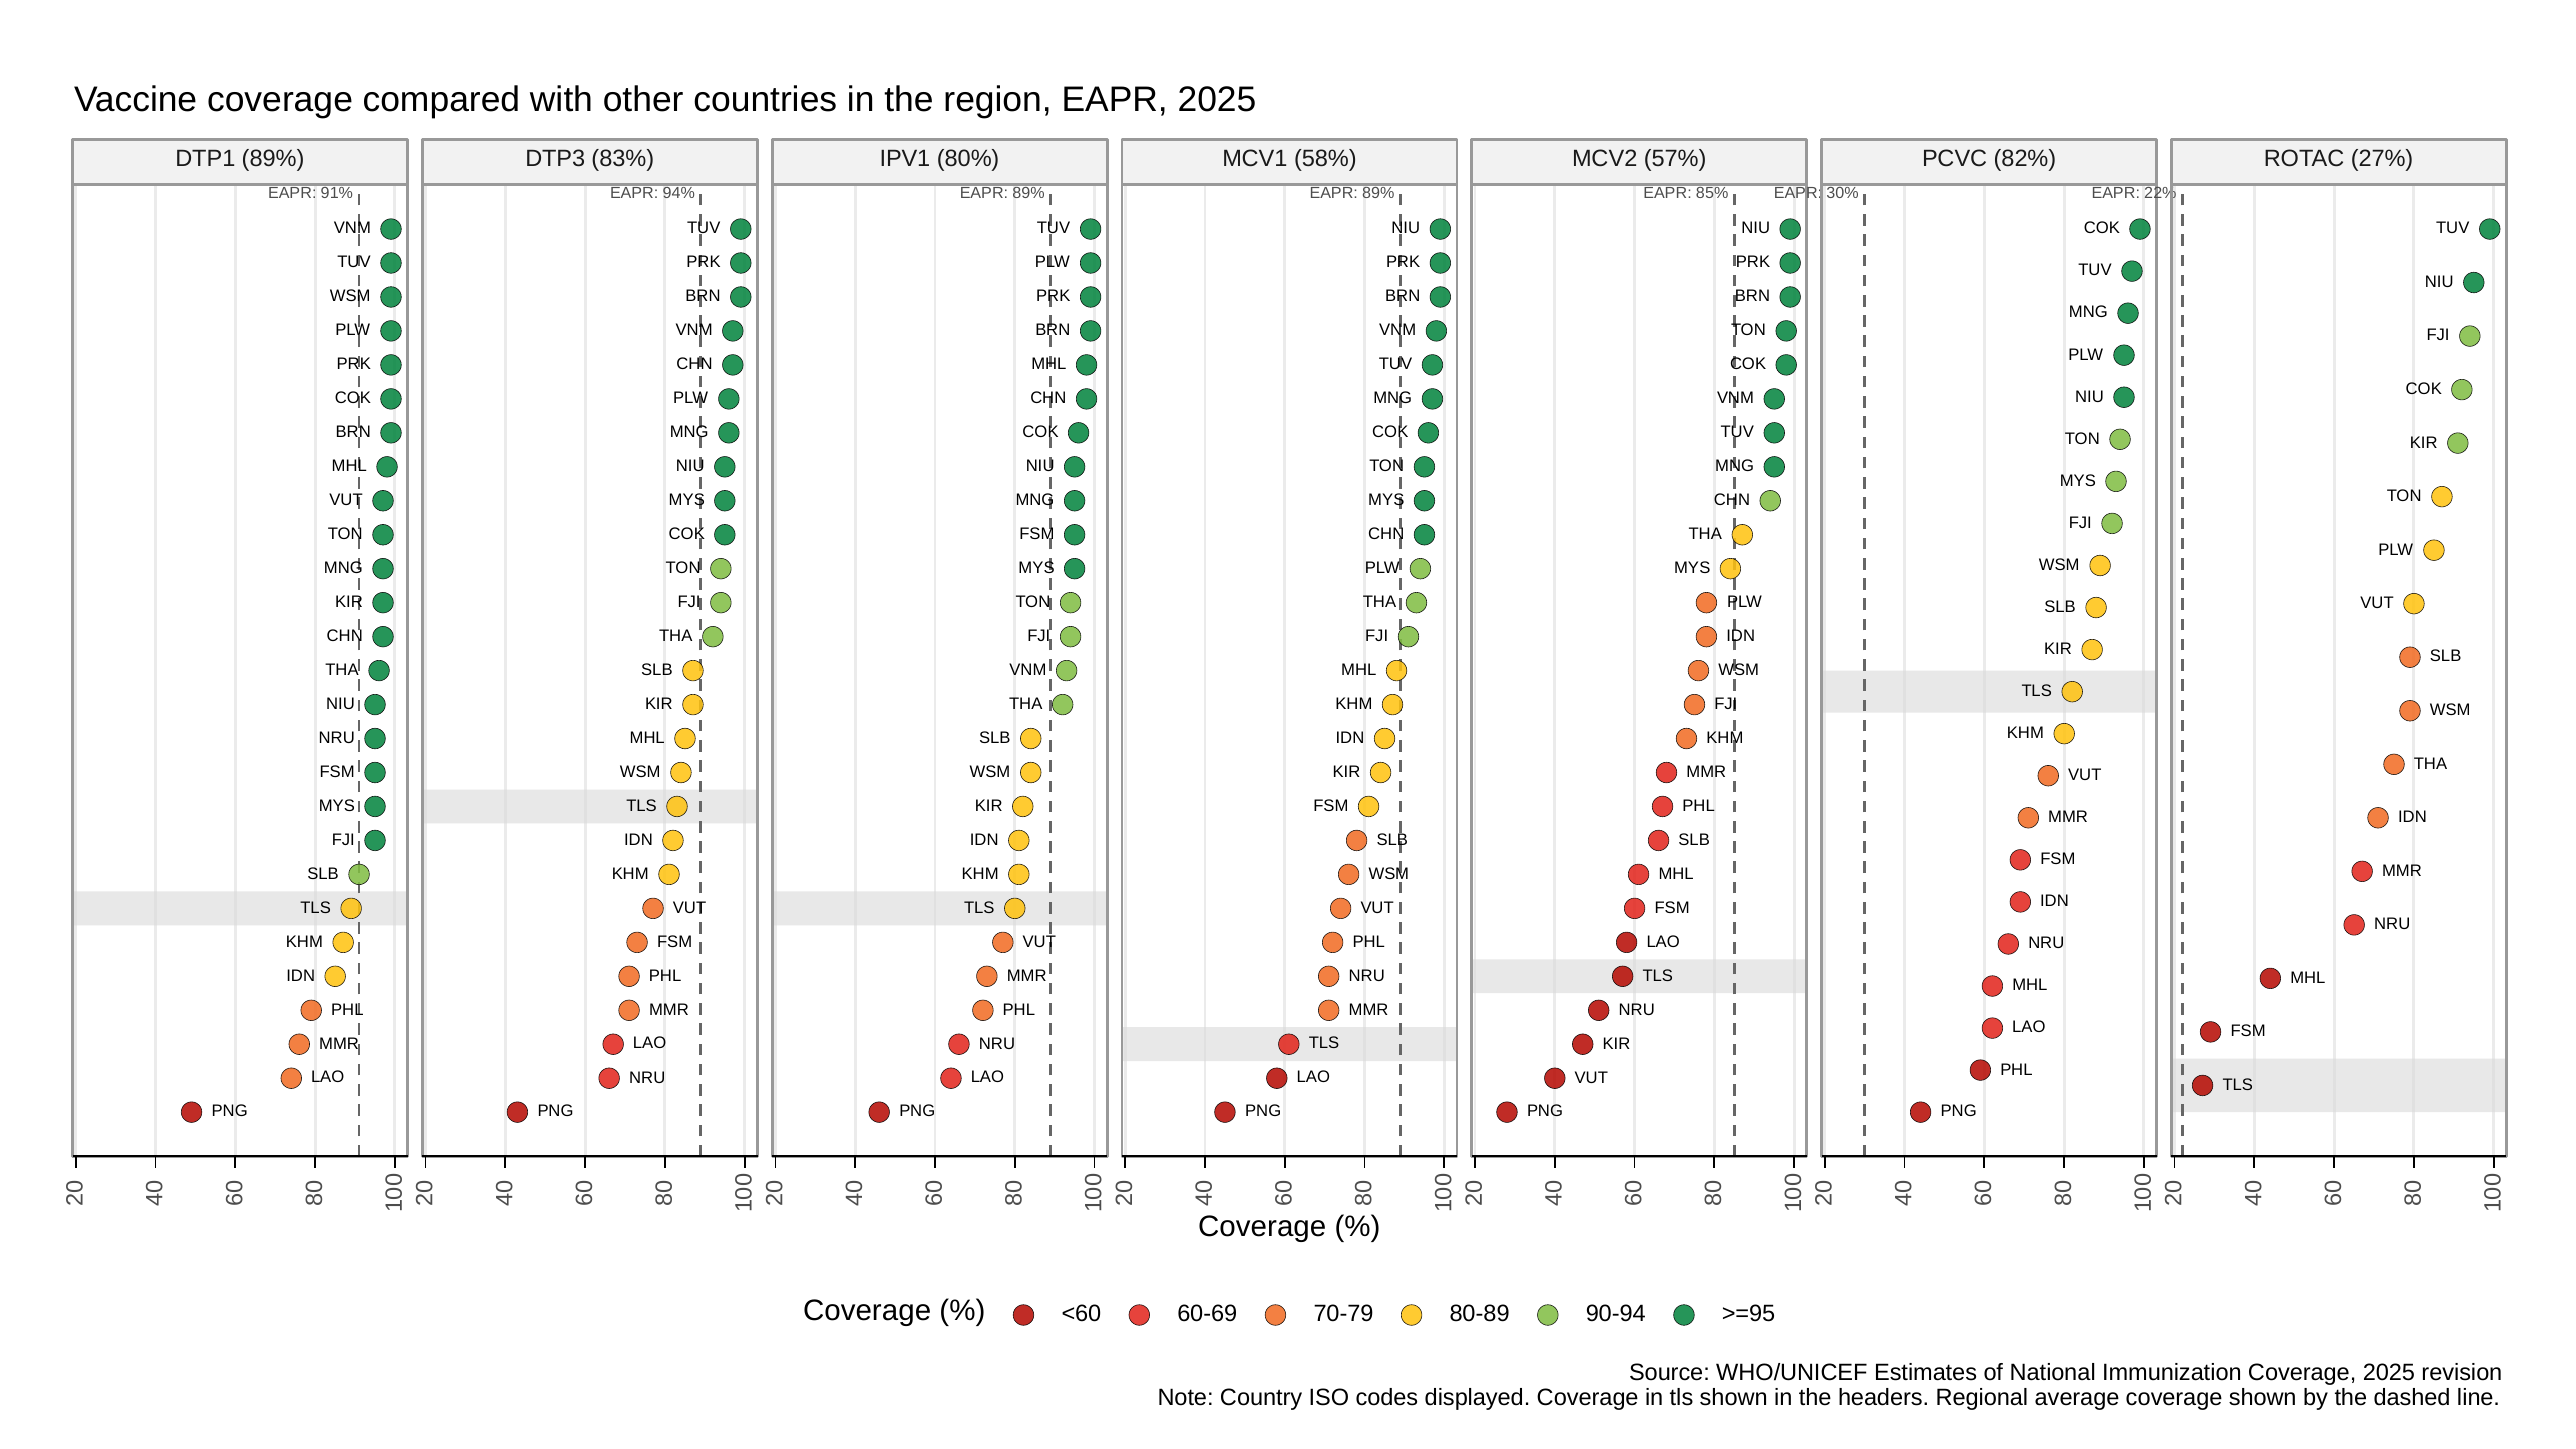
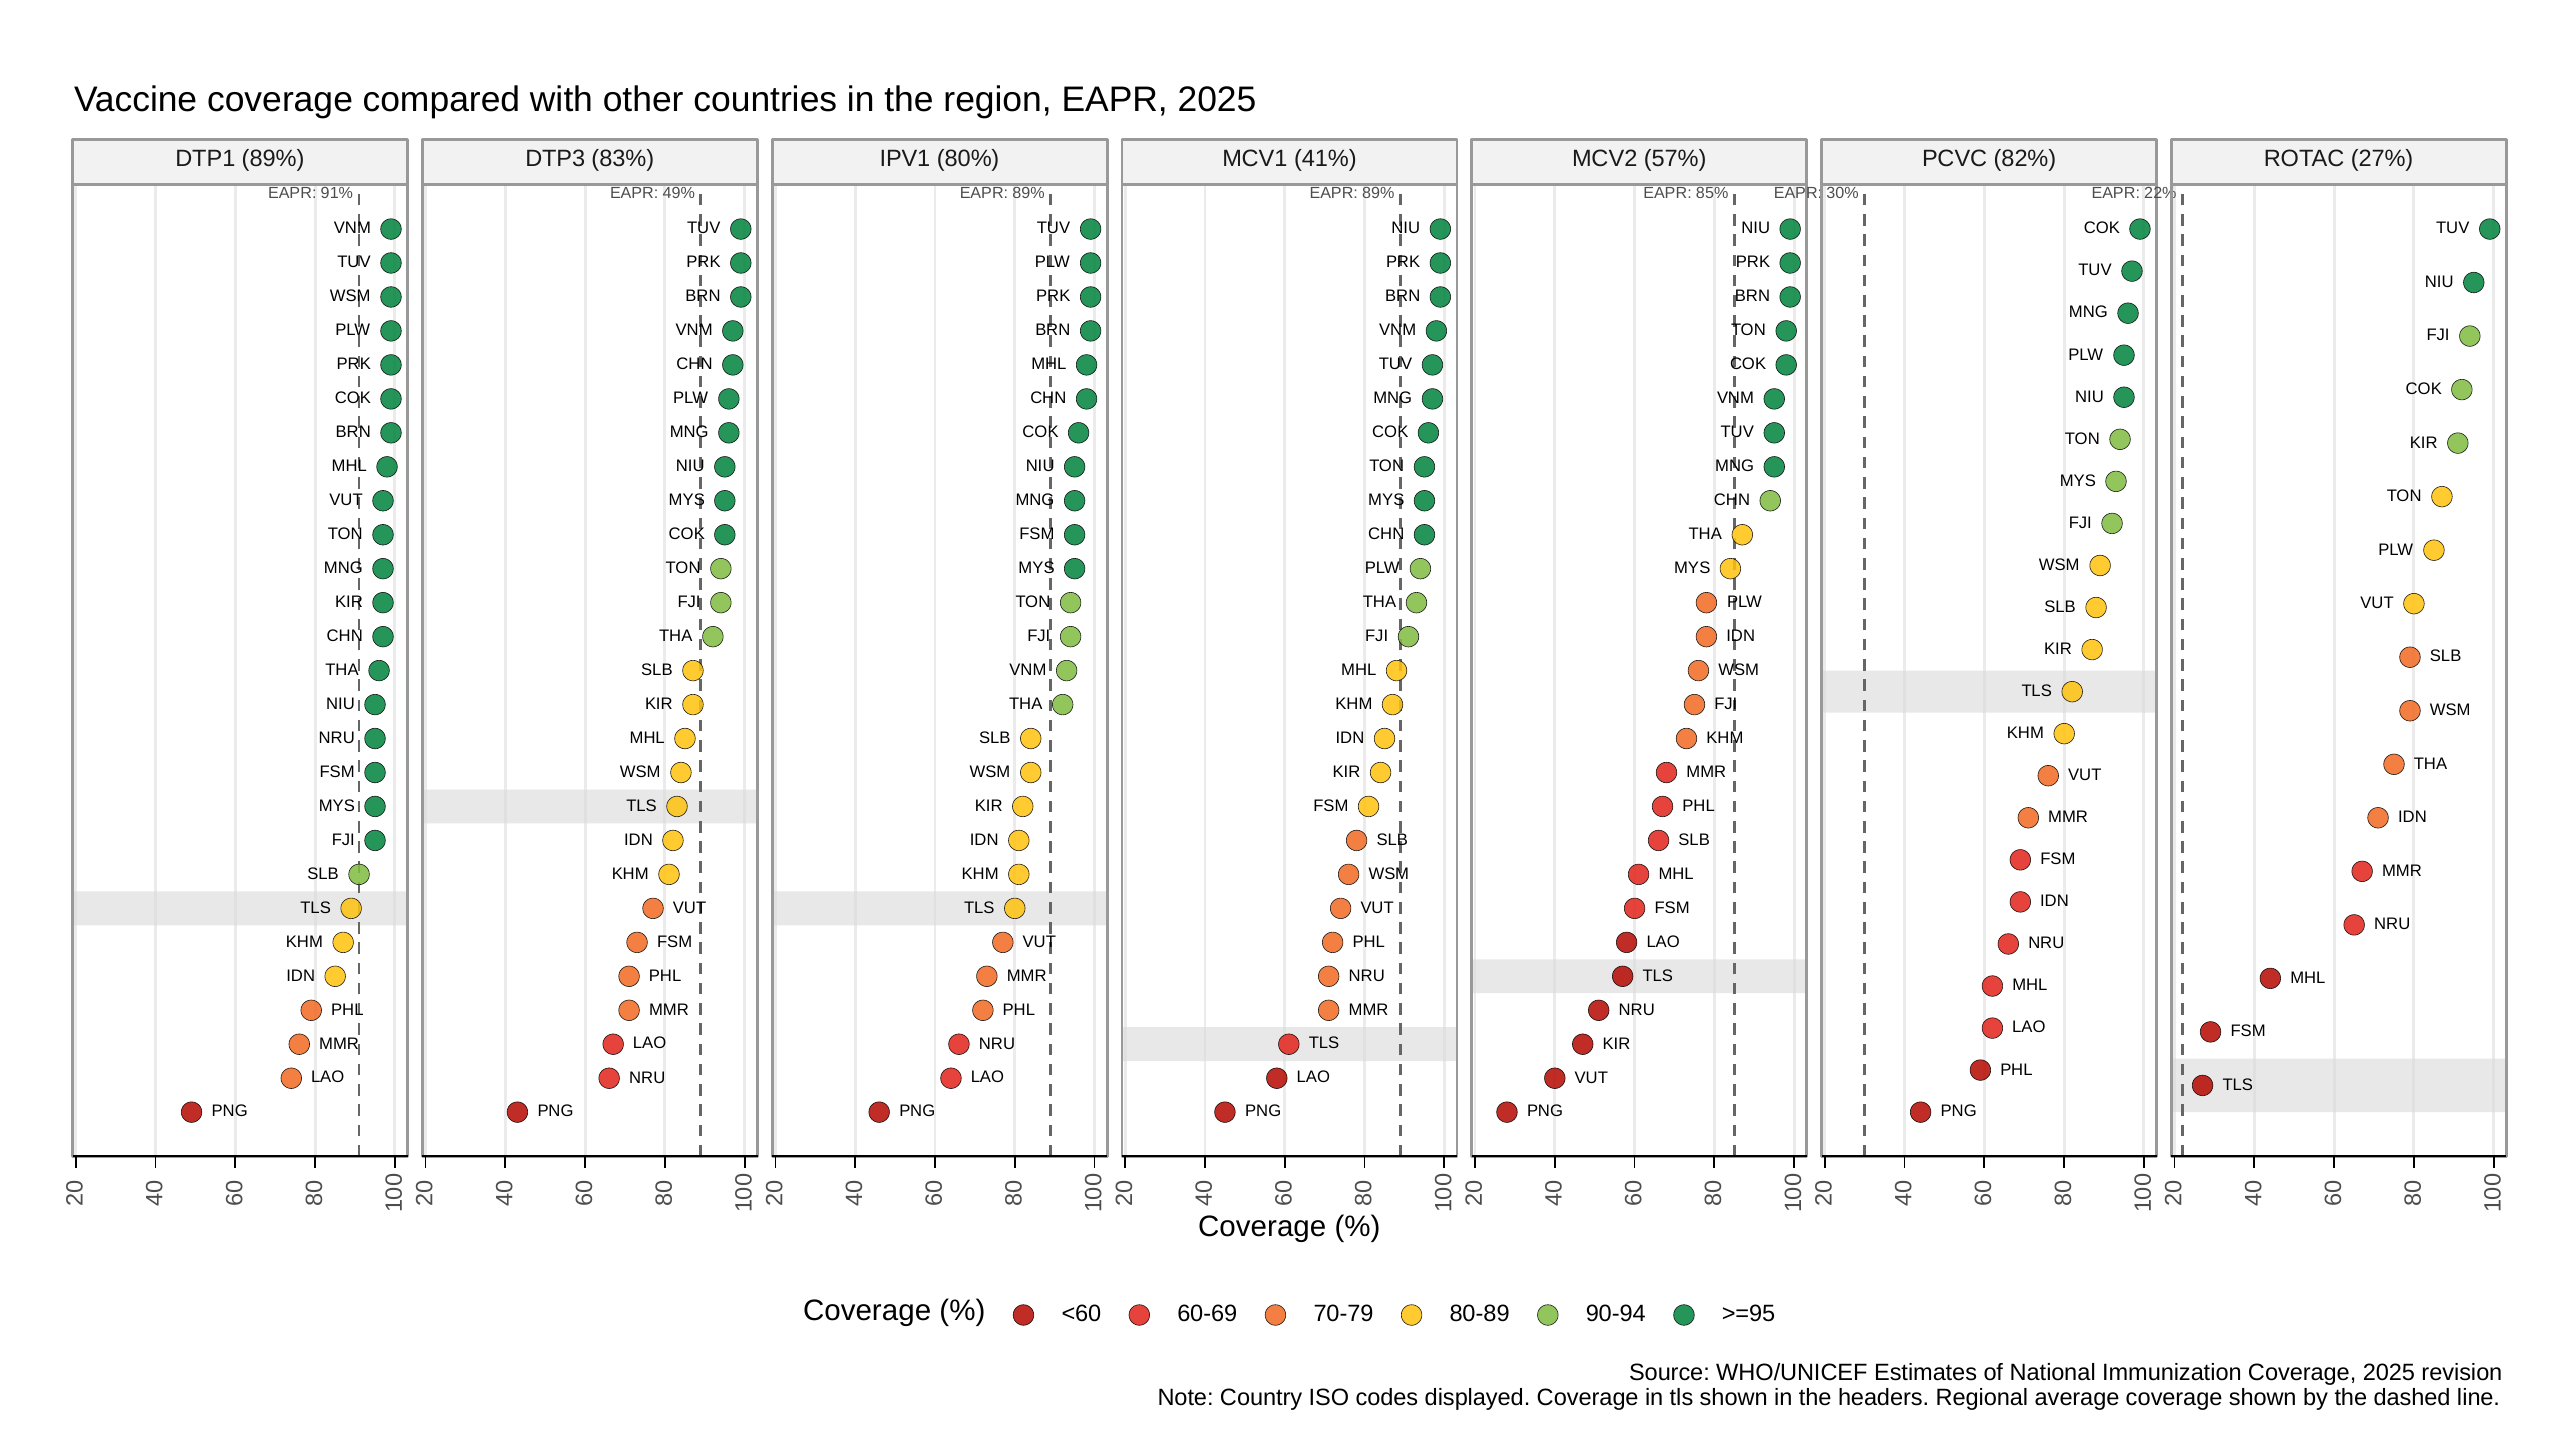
58%: 58% -> 41%
94%: 94% -> 49%
